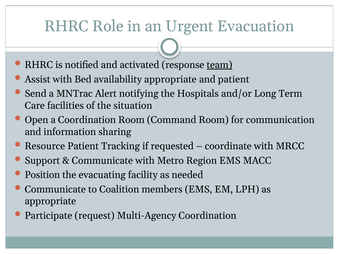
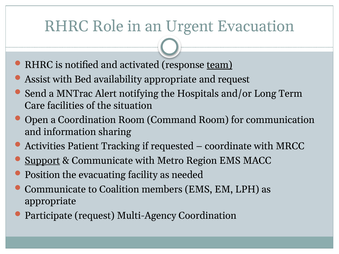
and patient: patient -> request
Resource: Resource -> Activities
Support underline: none -> present
